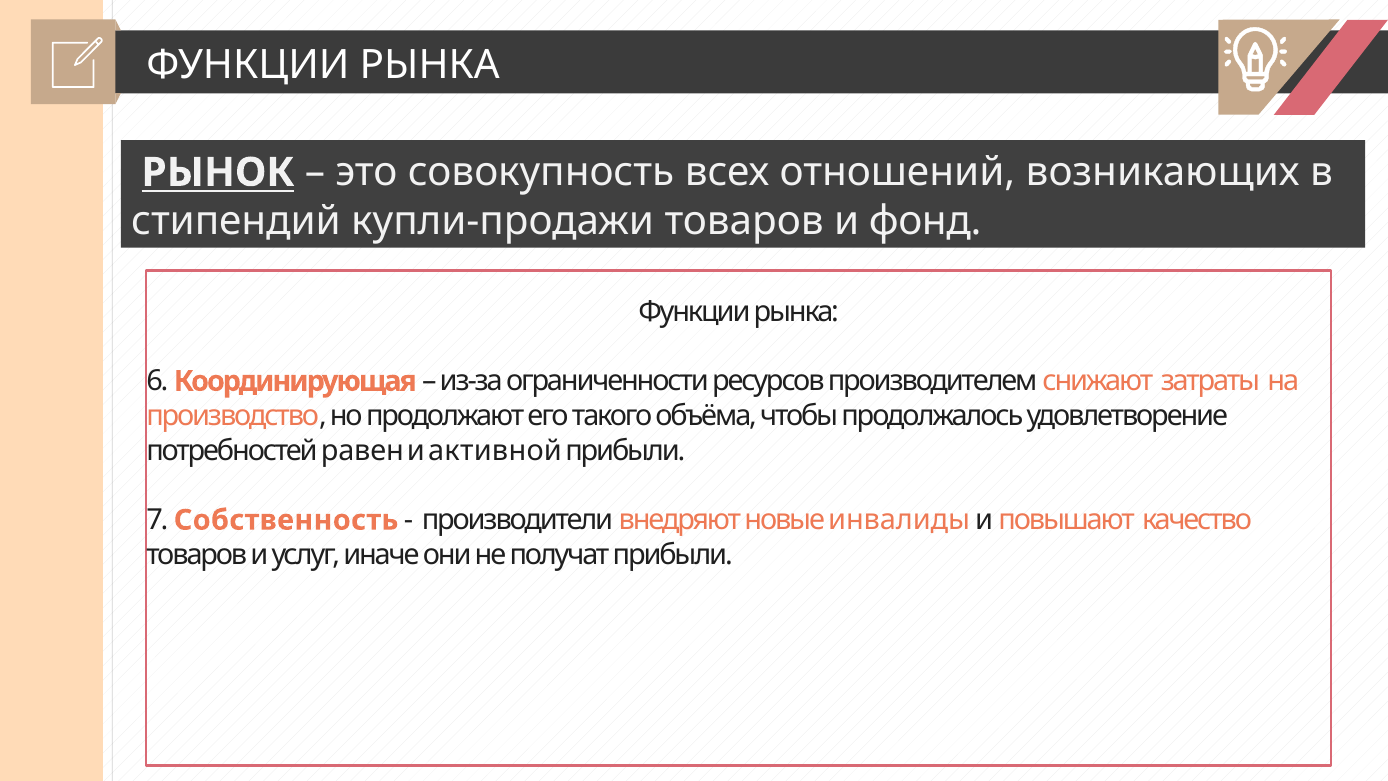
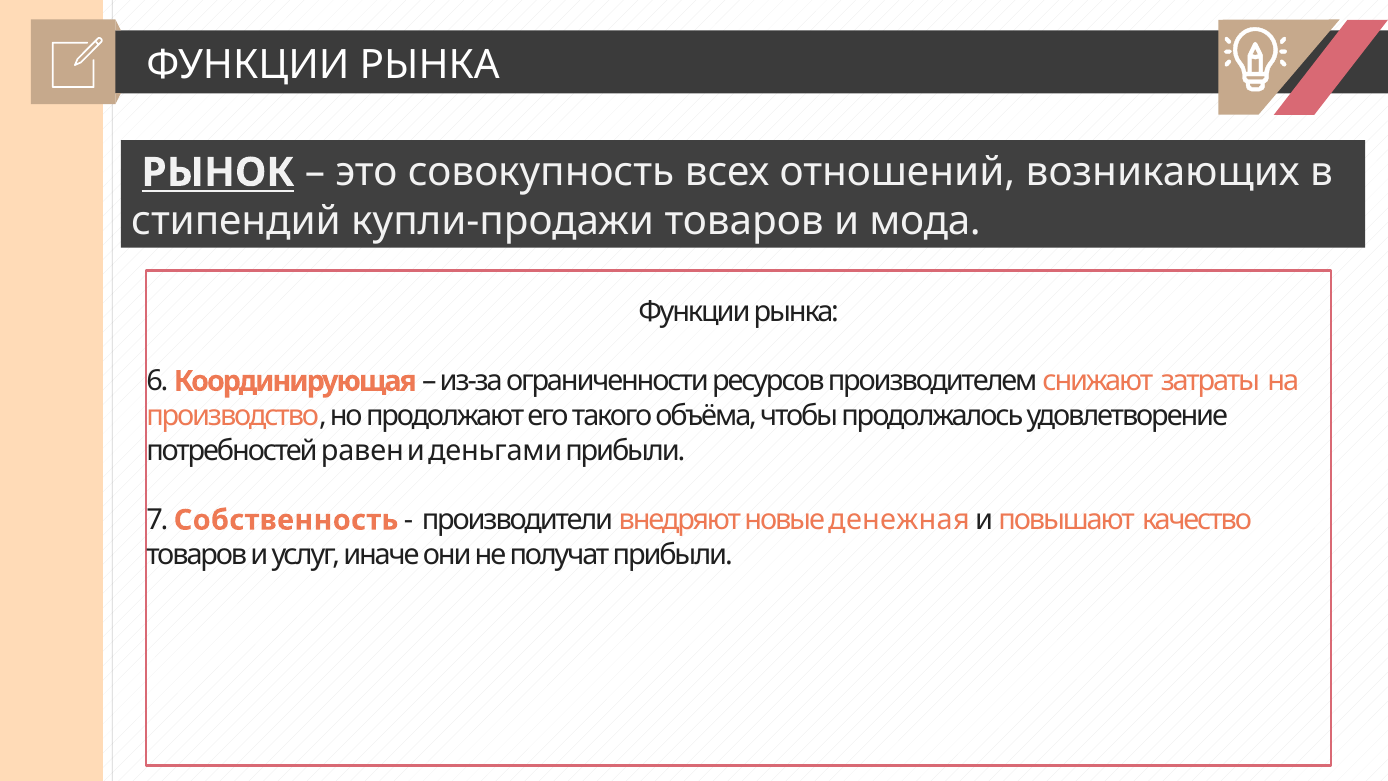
фонд: фонд -> мода
активной: активной -> деньгами
инвалиды: инвалиды -> денежная
